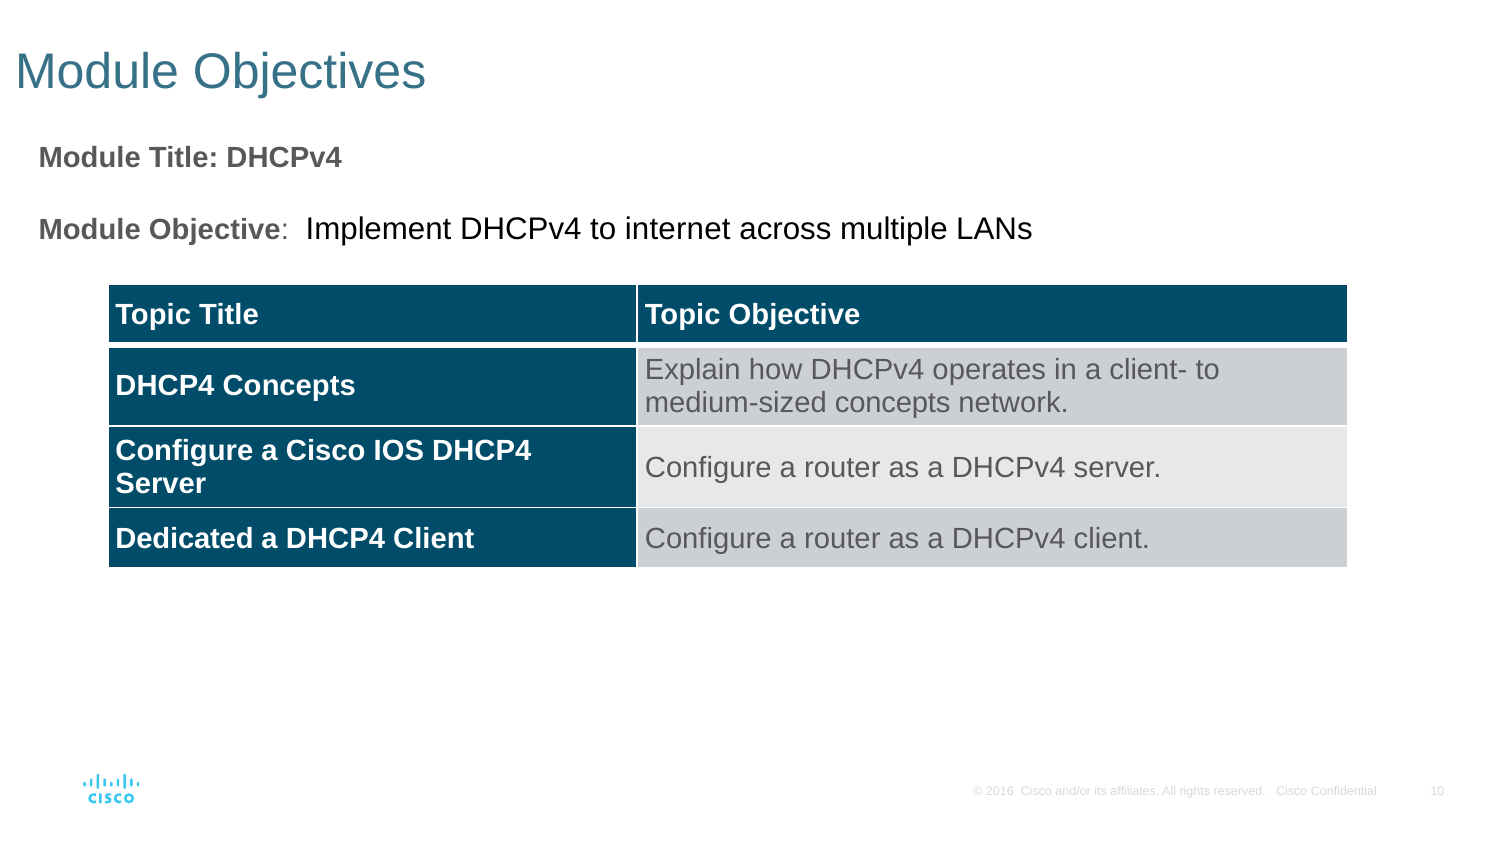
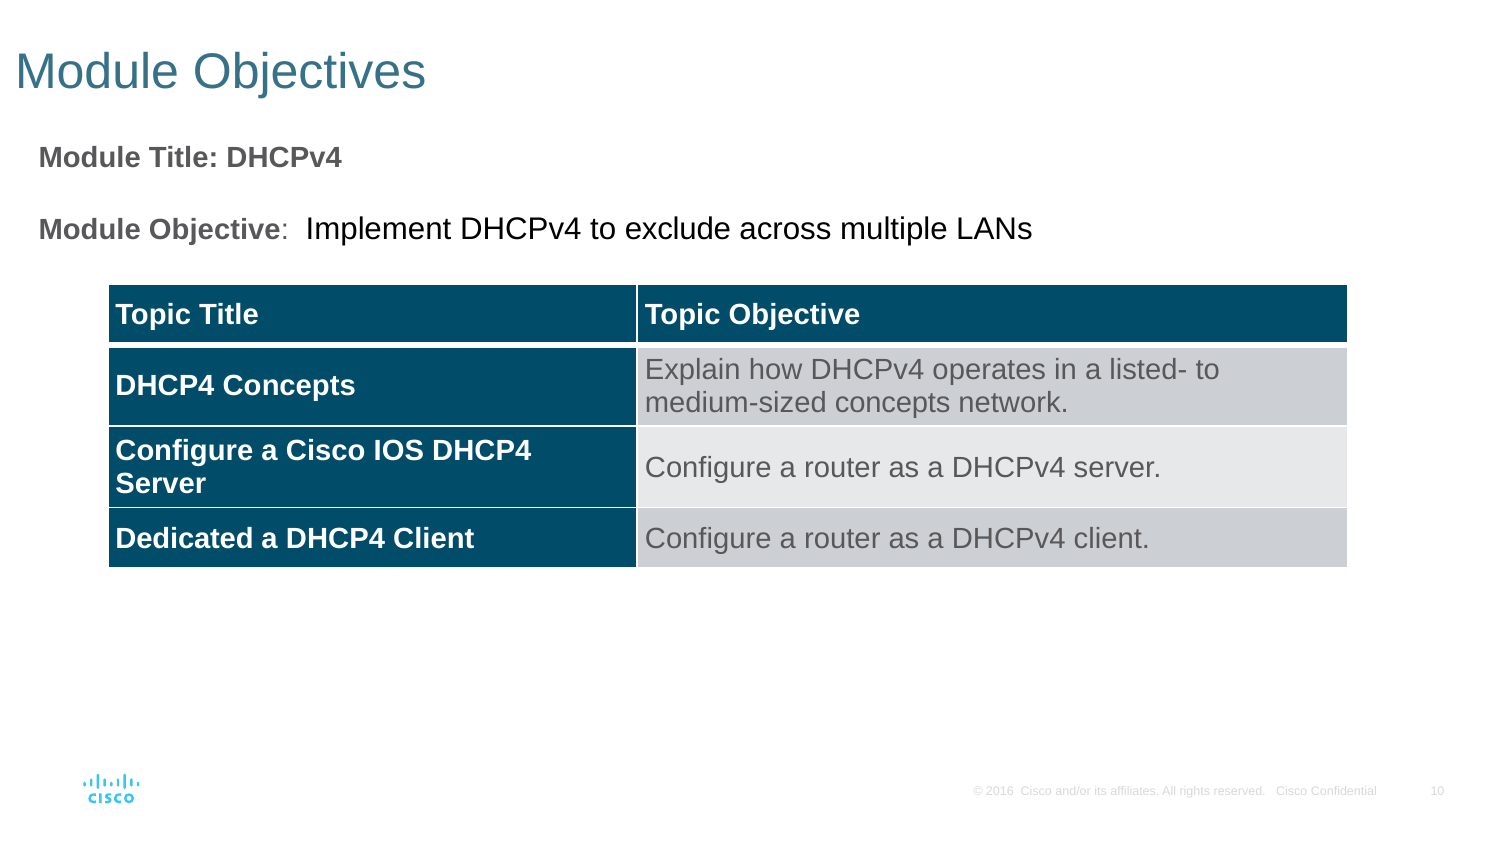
internet: internet -> exclude
client-: client- -> listed-
